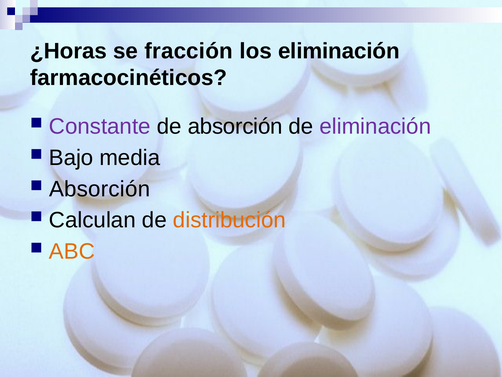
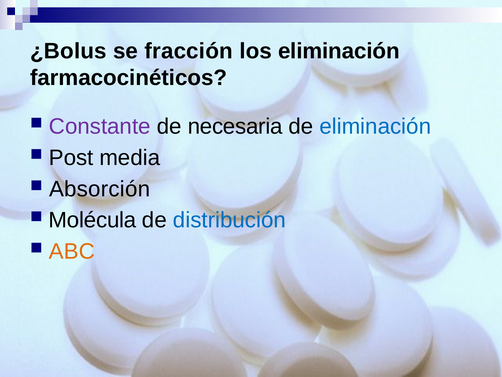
¿Horas: ¿Horas -> ¿Bolus
de absorción: absorción -> necesaria
eliminación at (375, 126) colour: purple -> blue
Bajo: Bajo -> Post
Calculan: Calculan -> Molécula
distribución colour: orange -> blue
